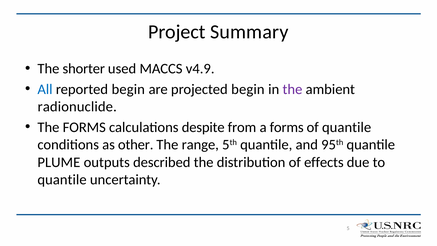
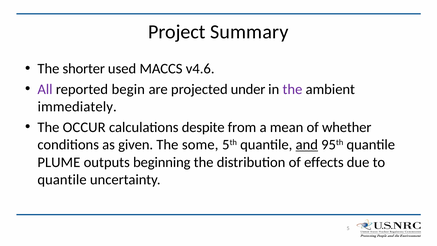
v4.9: v4.9 -> v4.6
All colour: blue -> purple
projected begin: begin -> under
radionuclide: radionuclide -> immediately
The FORMS: FORMS -> OCCUR
a forms: forms -> mean
of quantile: quantile -> whether
other: other -> given
range: range -> some
and underline: none -> present
described: described -> beginning
